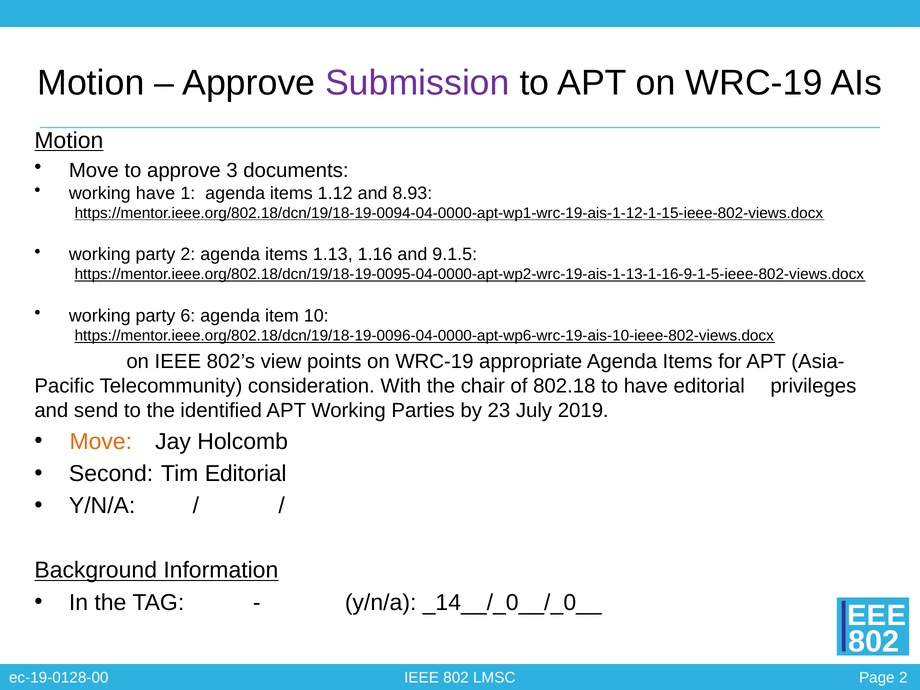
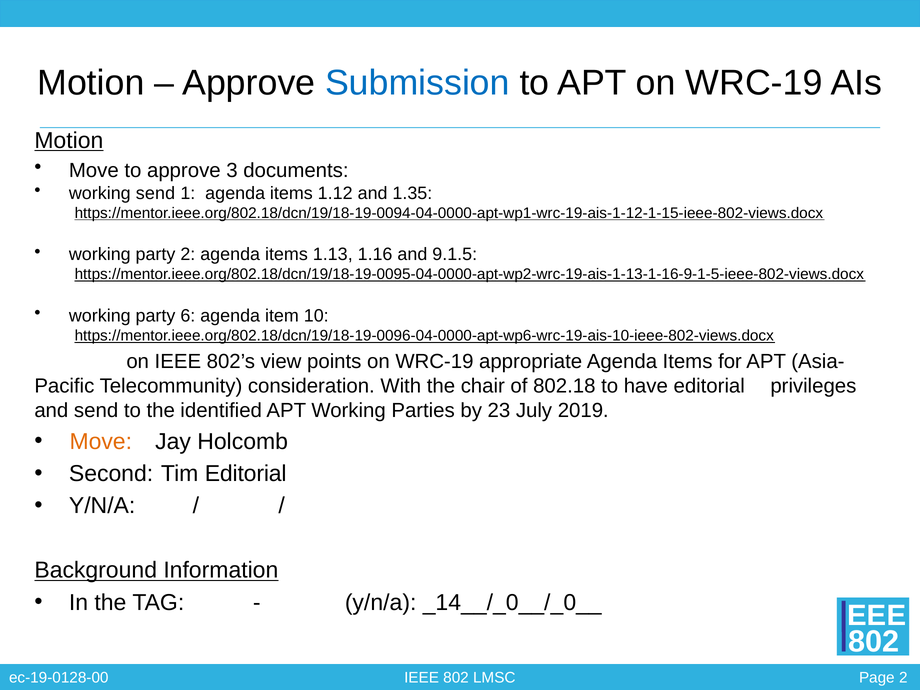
Submission colour: purple -> blue
working have: have -> send
8.93: 8.93 -> 1.35
